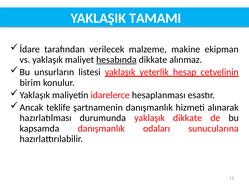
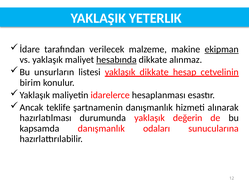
TAMAMI: TAMAMI -> YETERLIK
ekipman underline: none -> present
yaklaşık yeterlik: yeterlik -> dikkate
yaklaşık dikkate: dikkate -> değerin
